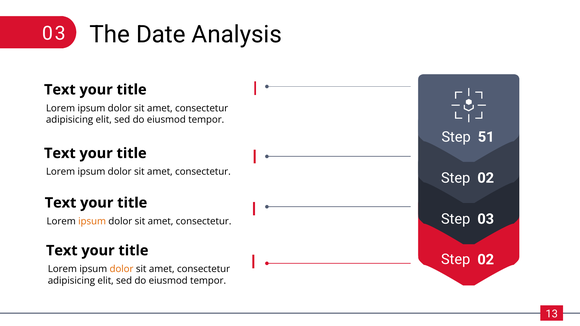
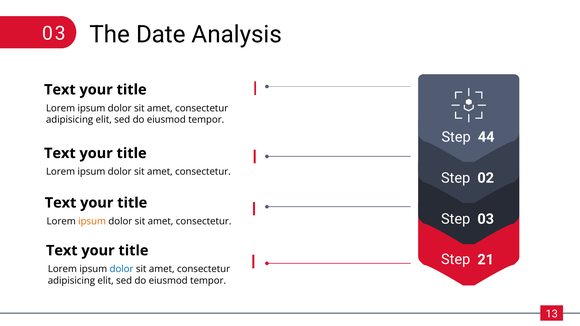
51: 51 -> 44
02 at (486, 260): 02 -> 21
dolor at (122, 269) colour: orange -> blue
